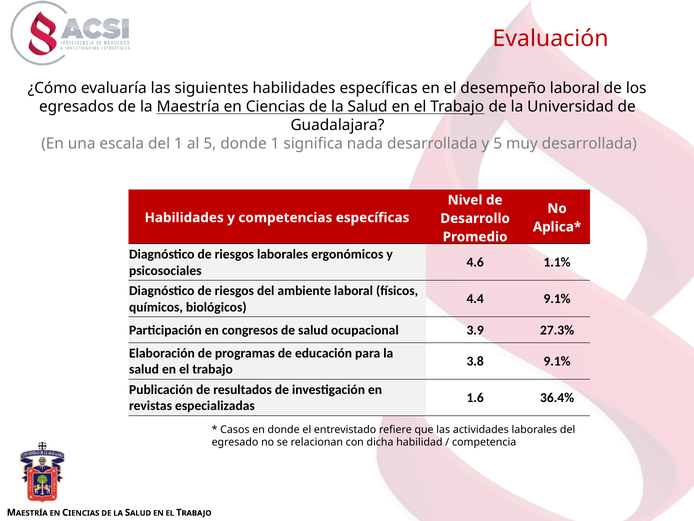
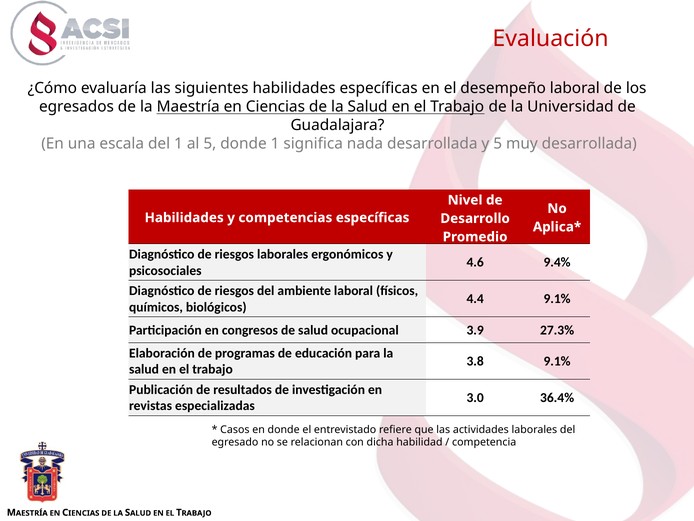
1.1%: 1.1% -> 9.4%
1.6: 1.6 -> 3.0
